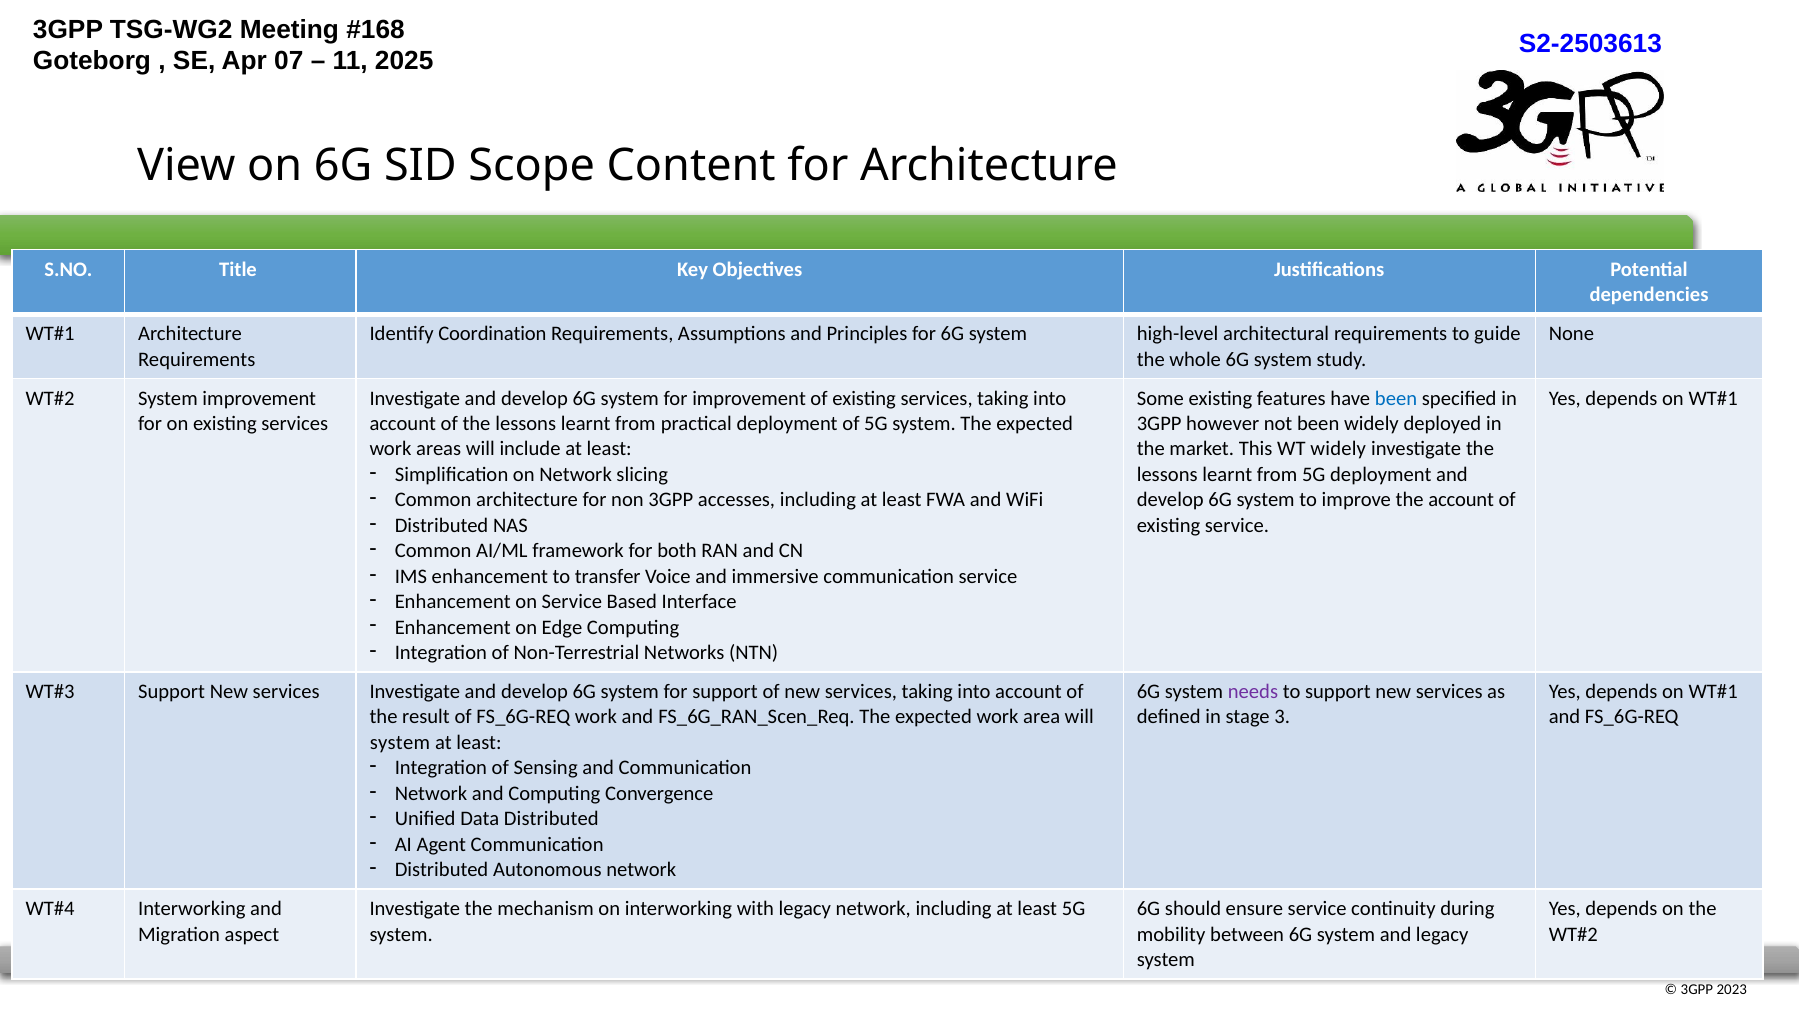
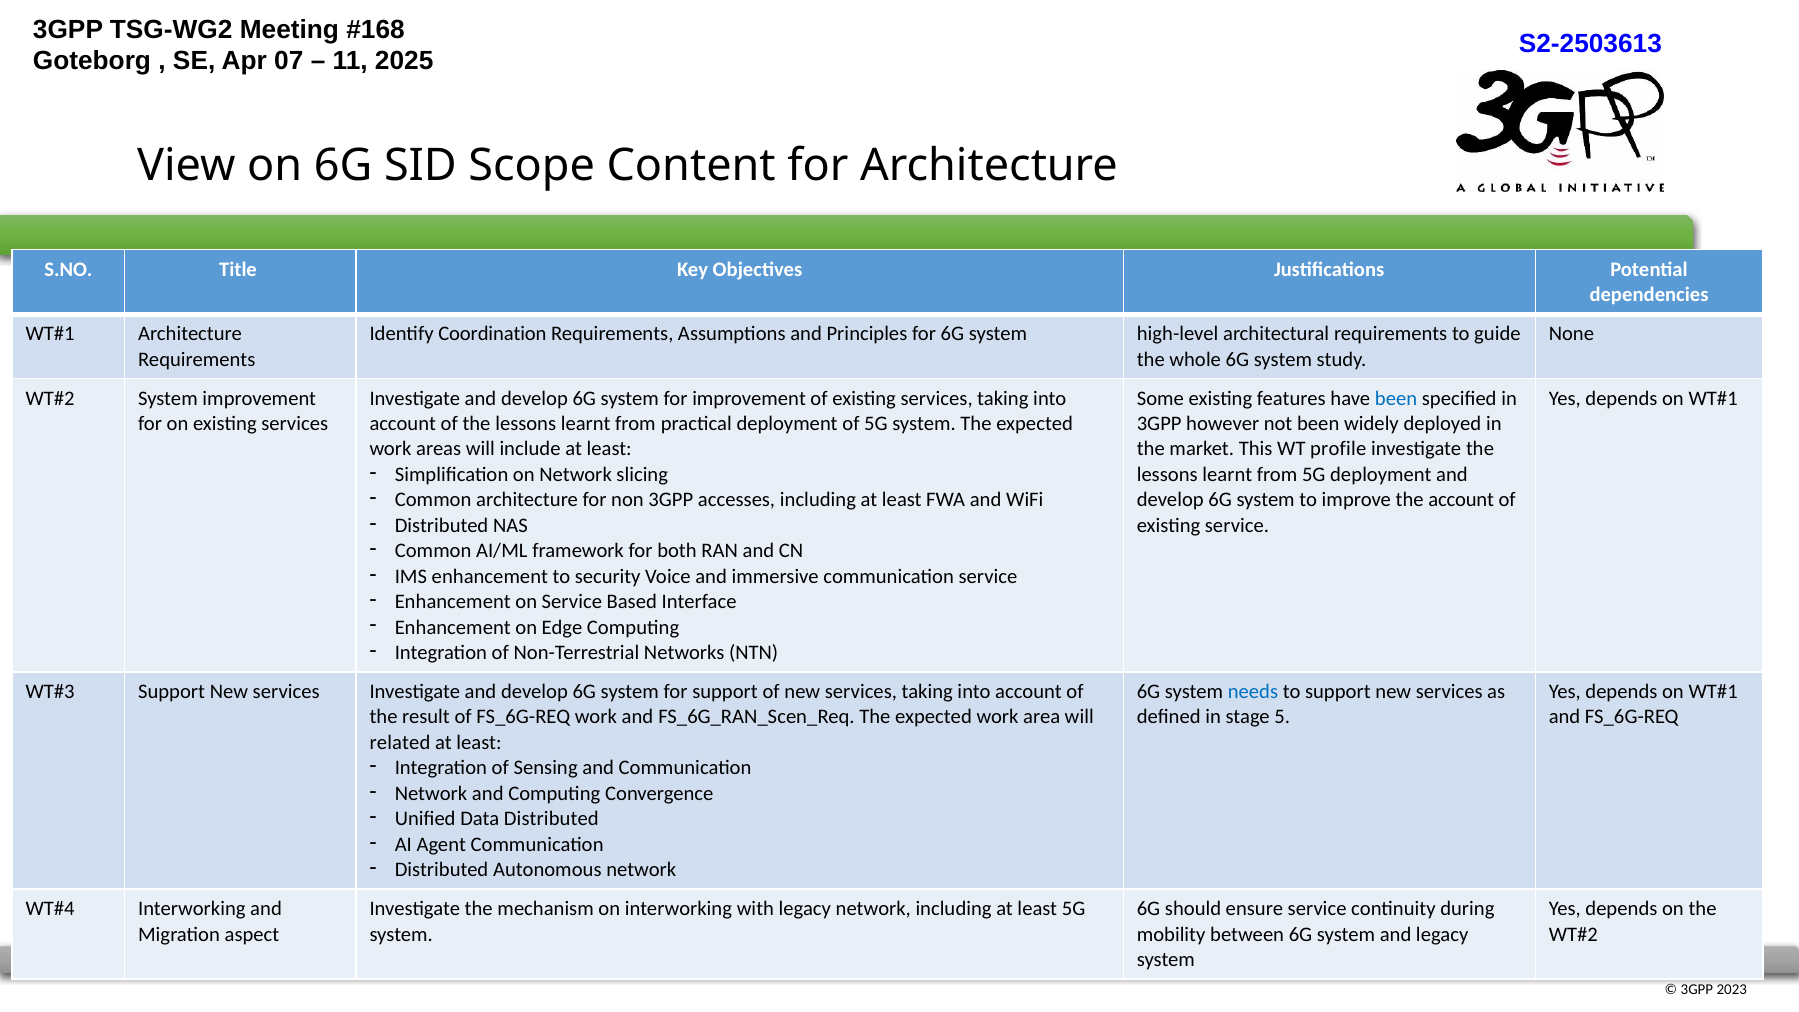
WT widely: widely -> profile
transfer: transfer -> security
needs colour: purple -> blue
stage 3: 3 -> 5
system at (400, 743): system -> related
